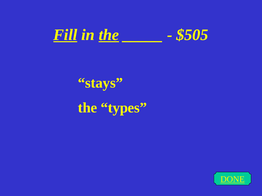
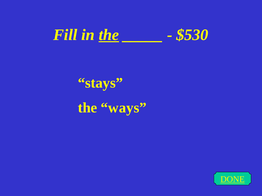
Fill underline: present -> none
$505: $505 -> $530
types: types -> ways
